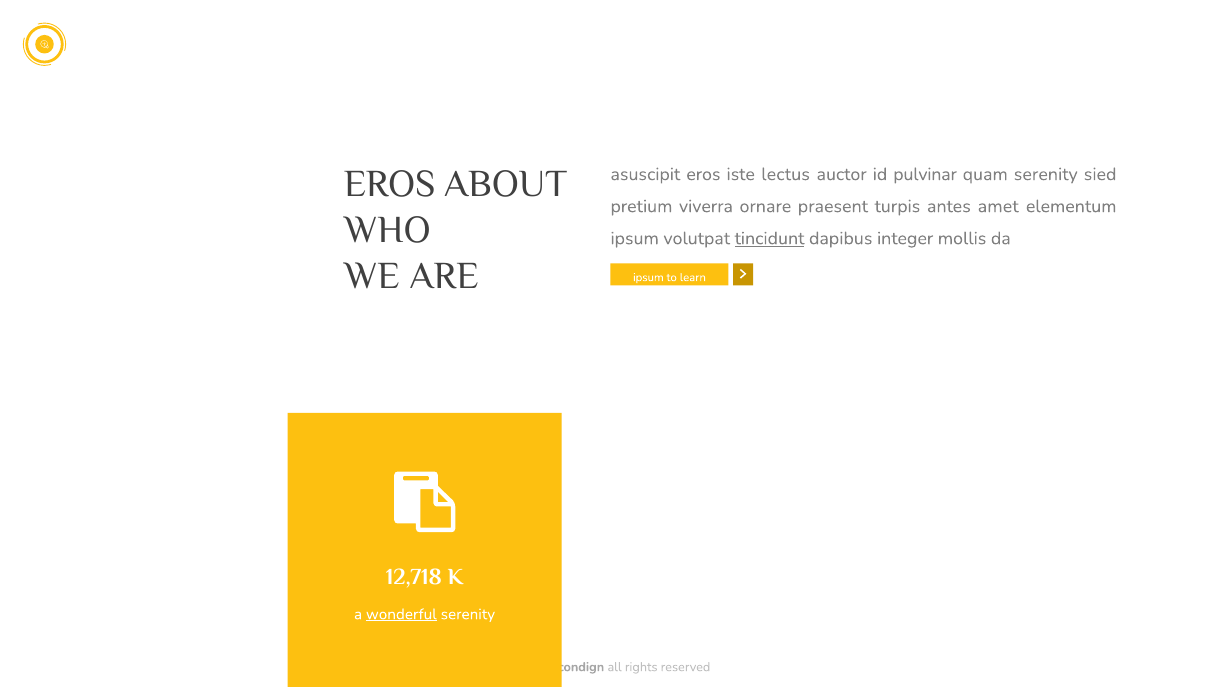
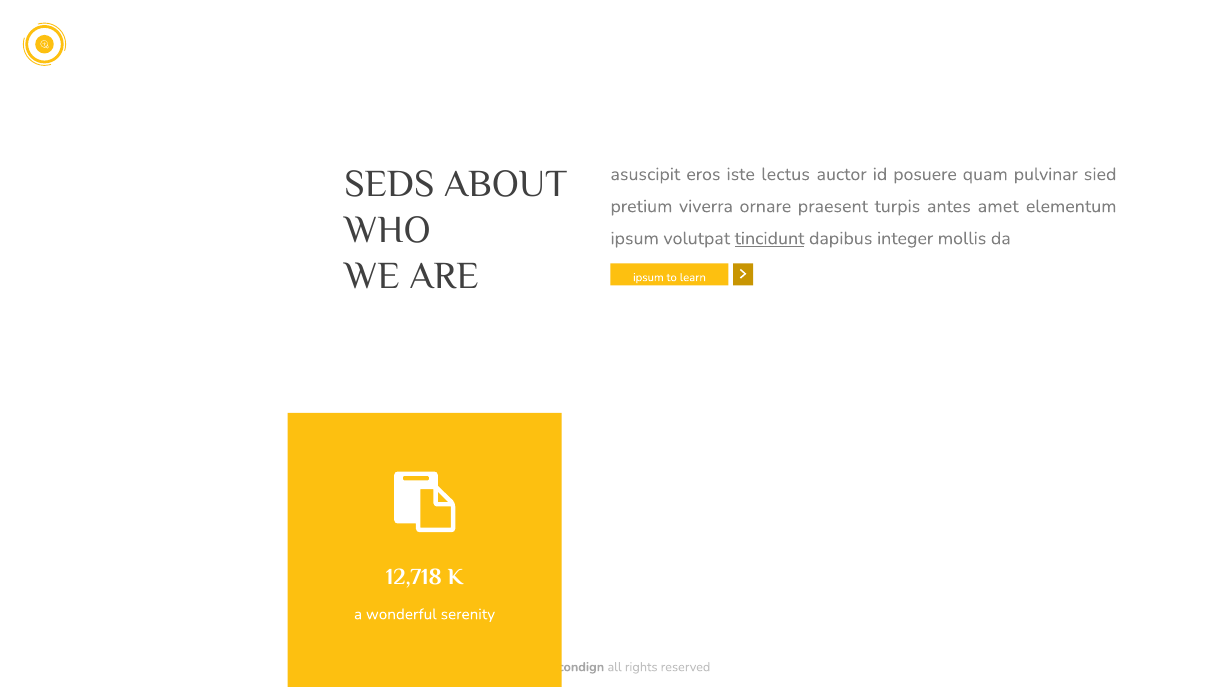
pulvinar: pulvinar -> posuere
quam serenity: serenity -> pulvinar
EROS at (390, 184): EROS -> SEDS
wonderful underline: present -> none
